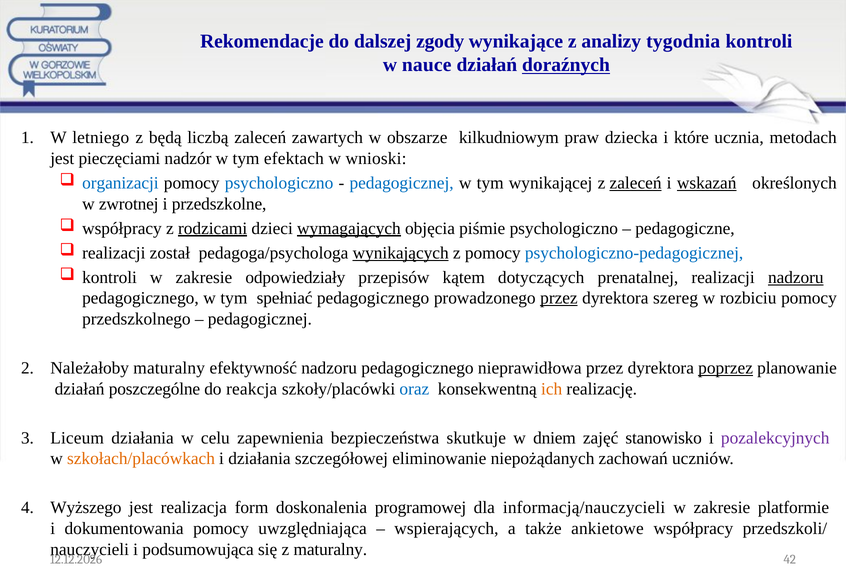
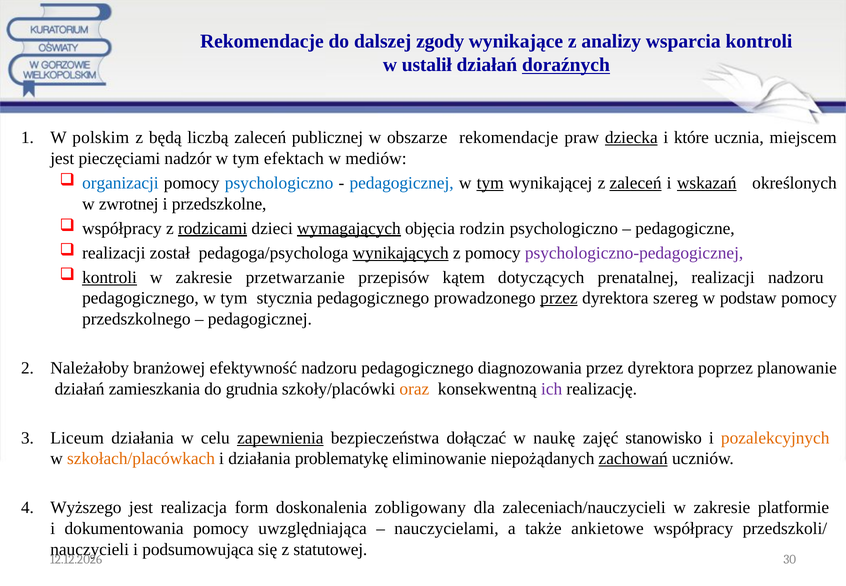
tygodnia: tygodnia -> wsparcia
nauce: nauce -> ustalił
letniego: letniego -> polskim
zawartych: zawartych -> publicznej
obszarze kilkudniowym: kilkudniowym -> rekomendacje
dziecka underline: none -> present
metodach: metodach -> miejscem
wnioski: wnioski -> mediów
tym at (490, 183) underline: none -> present
piśmie: piśmie -> rodzin
psychologiczno-pedagogicznej colour: blue -> purple
kontroli at (110, 277) underline: none -> present
odpowiedziały: odpowiedziały -> przetwarzanie
nadzoru at (796, 277) underline: present -> none
spełniać: spełniać -> stycznia
rozbiciu: rozbiciu -> podstaw
Należałoby maturalny: maturalny -> branżowej
nieprawidłowa: nieprawidłowa -> diagnozowania
poprzez underline: present -> none
poszczególne: poszczególne -> zamieszkania
reakcja: reakcja -> grudnia
oraz colour: blue -> orange
ich colour: orange -> purple
zapewnienia underline: none -> present
skutkuje: skutkuje -> dołączać
dniem: dniem -> naukę
pozalekcyjnych colour: purple -> orange
szczegółowej: szczegółowej -> problematykę
zachowań underline: none -> present
programowej: programowej -> zobligowany
informacją/nauczycieli: informacją/nauczycieli -> zaleceniach/nauczycieli
wspierających: wspierających -> nauczycielami
z maturalny: maturalny -> statutowej
42: 42 -> 30
